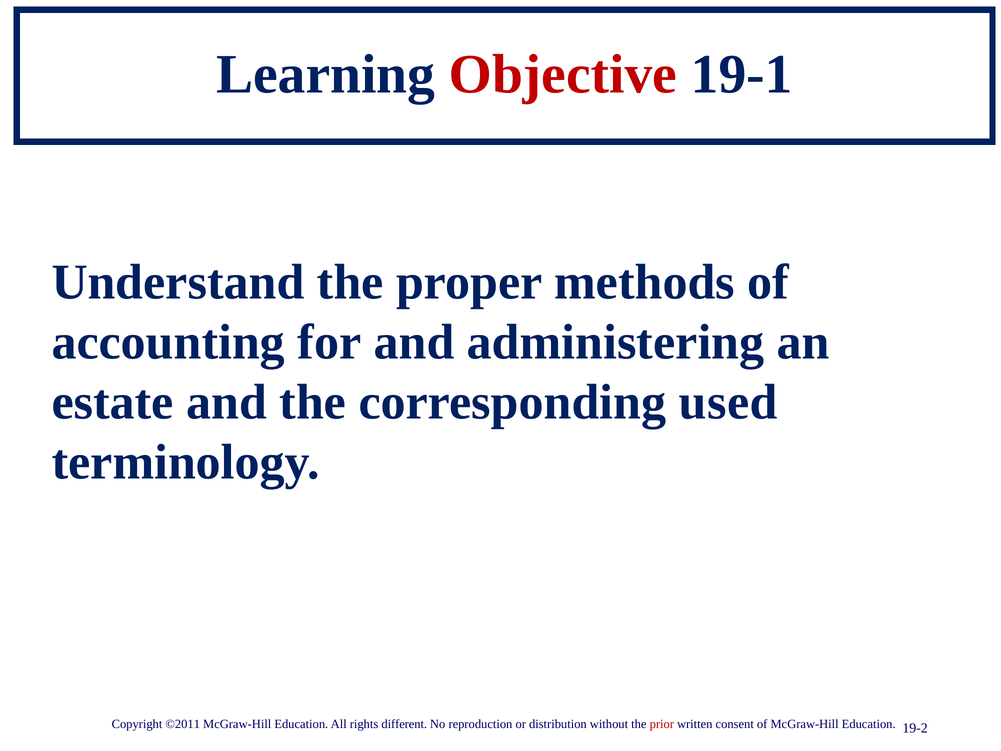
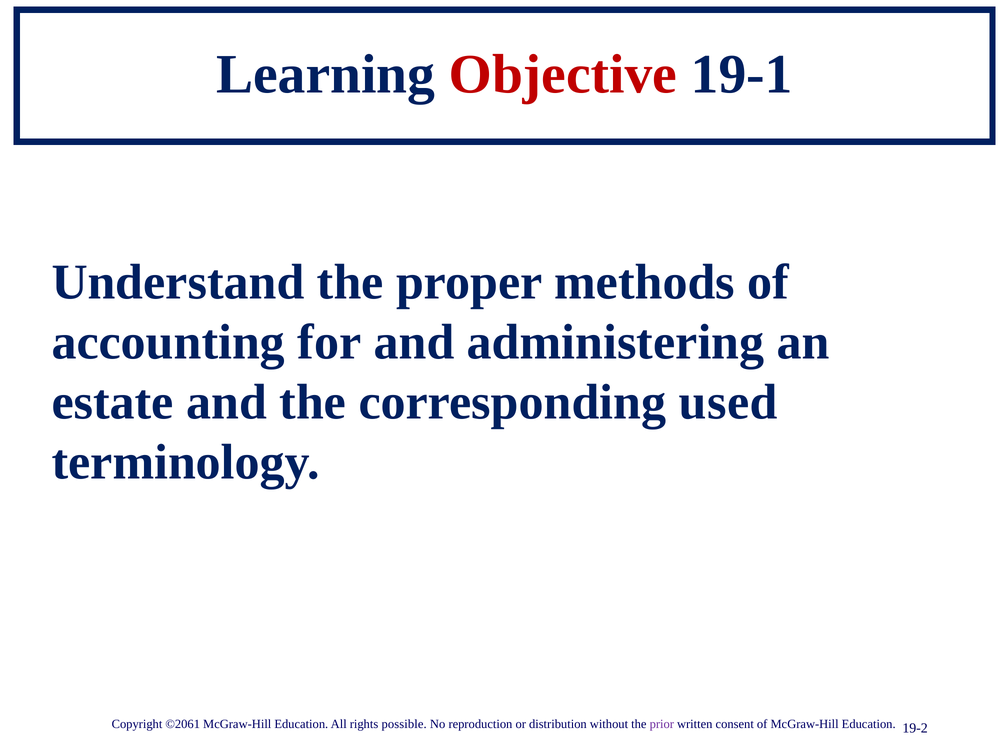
©2011: ©2011 -> ©2061
different: different -> possible
prior colour: red -> purple
